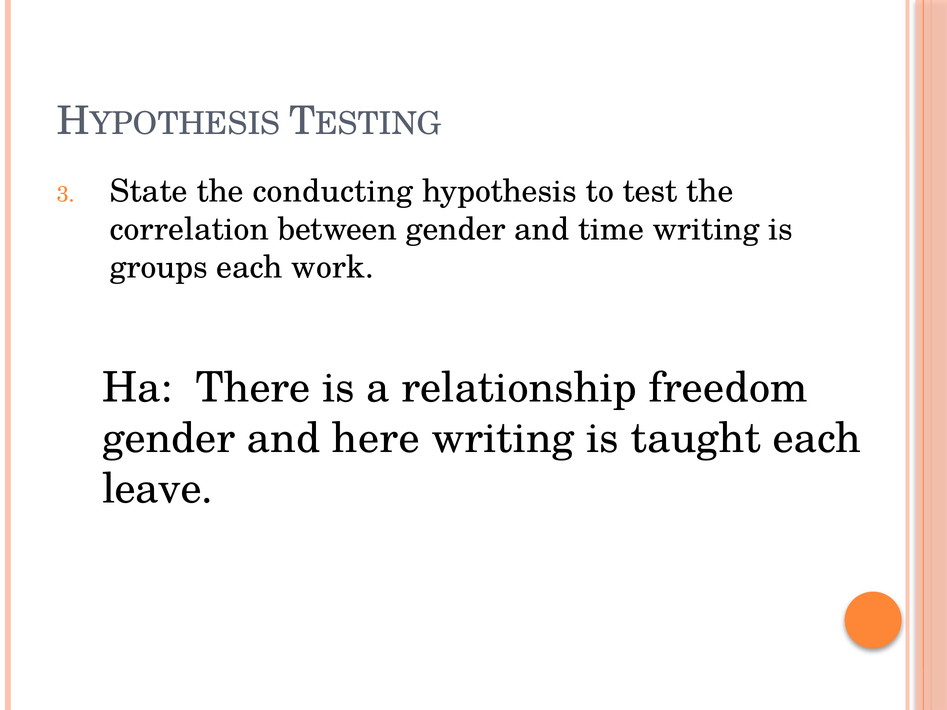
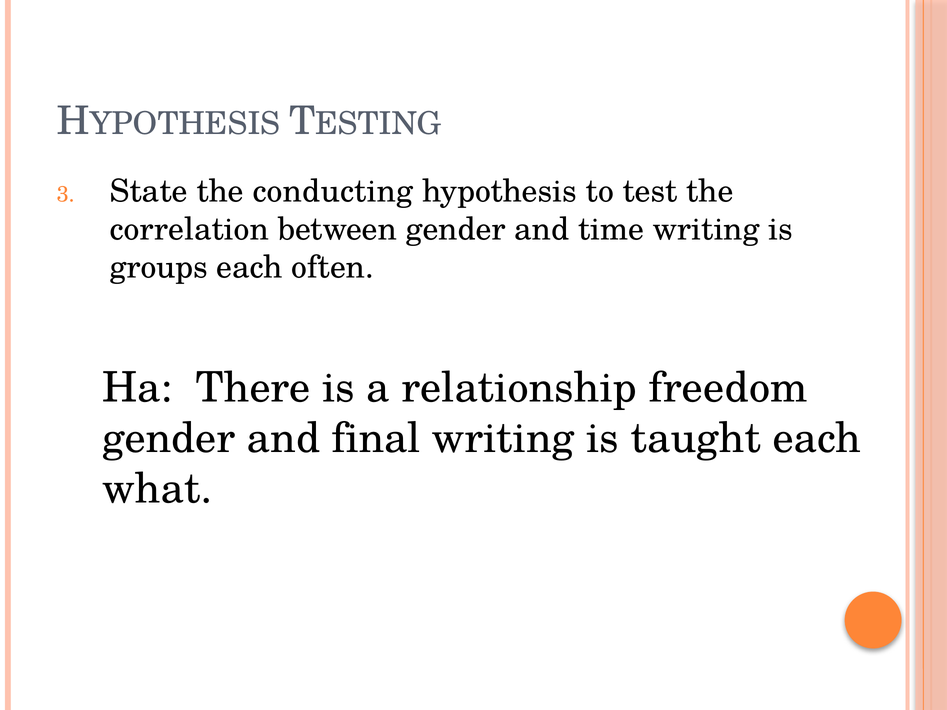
work: work -> often
here: here -> final
leave: leave -> what
